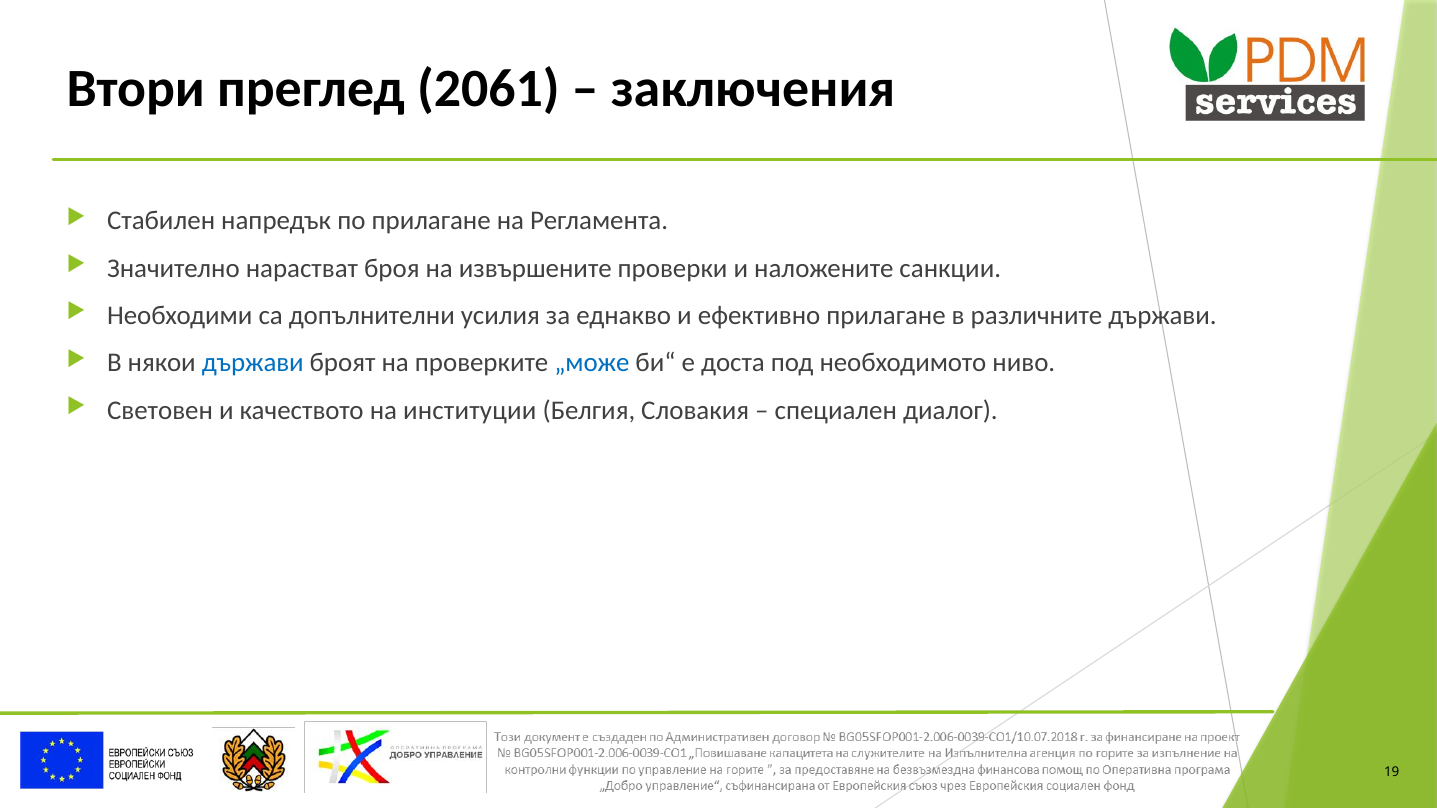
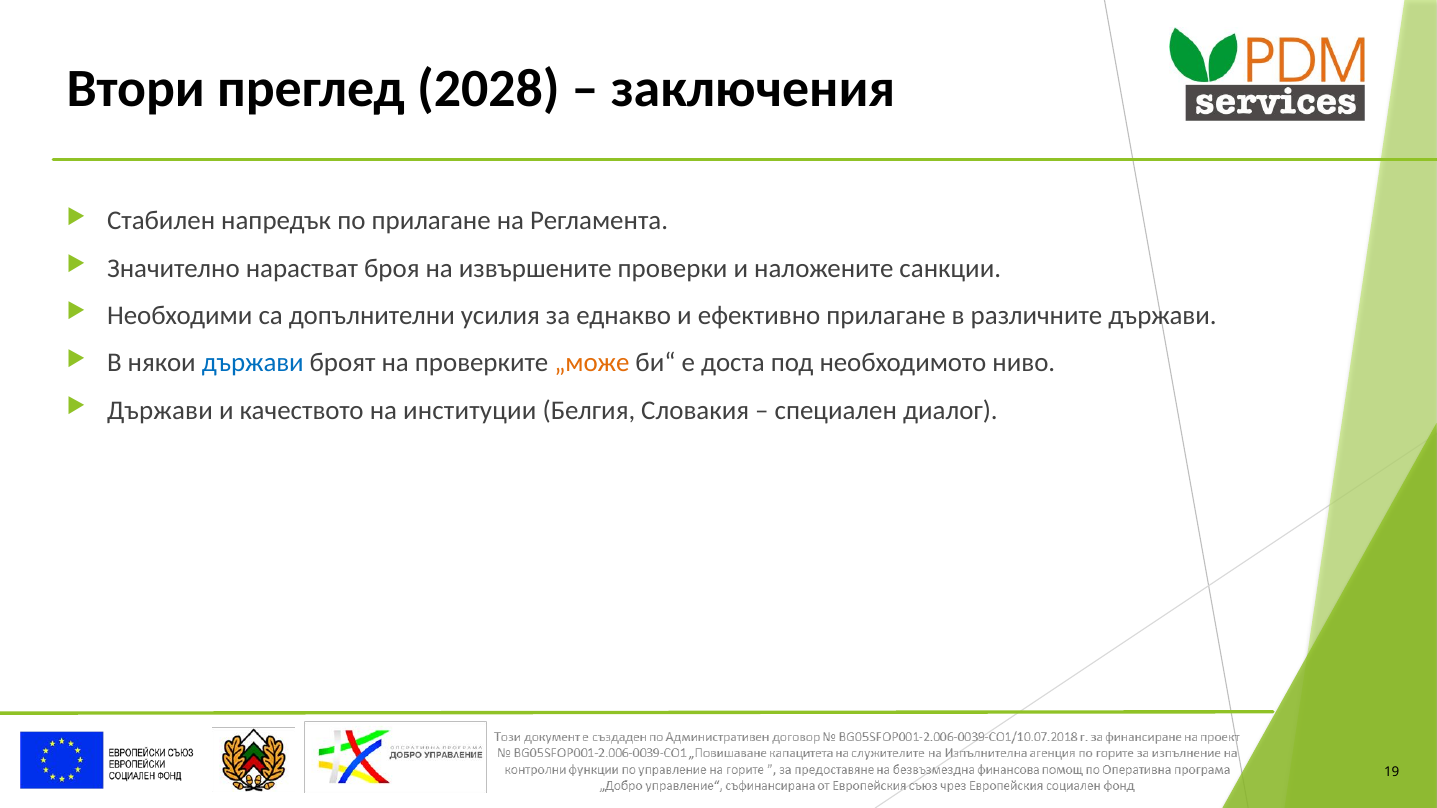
2061: 2061 -> 2028
„може colour: blue -> orange
Световен at (160, 410): Световен -> Държави
